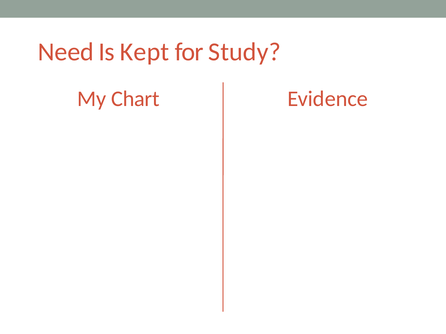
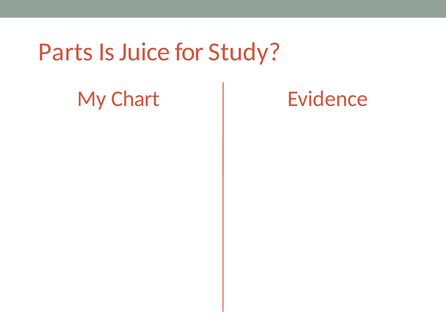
Need: Need -> Parts
Kept: Kept -> Juice
